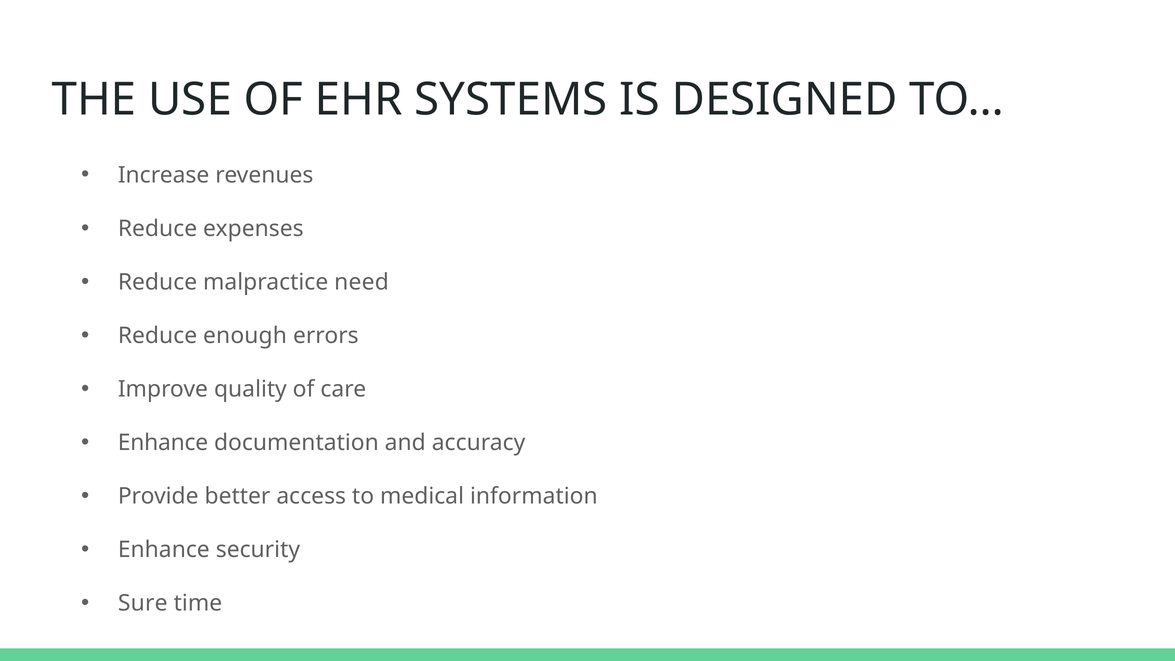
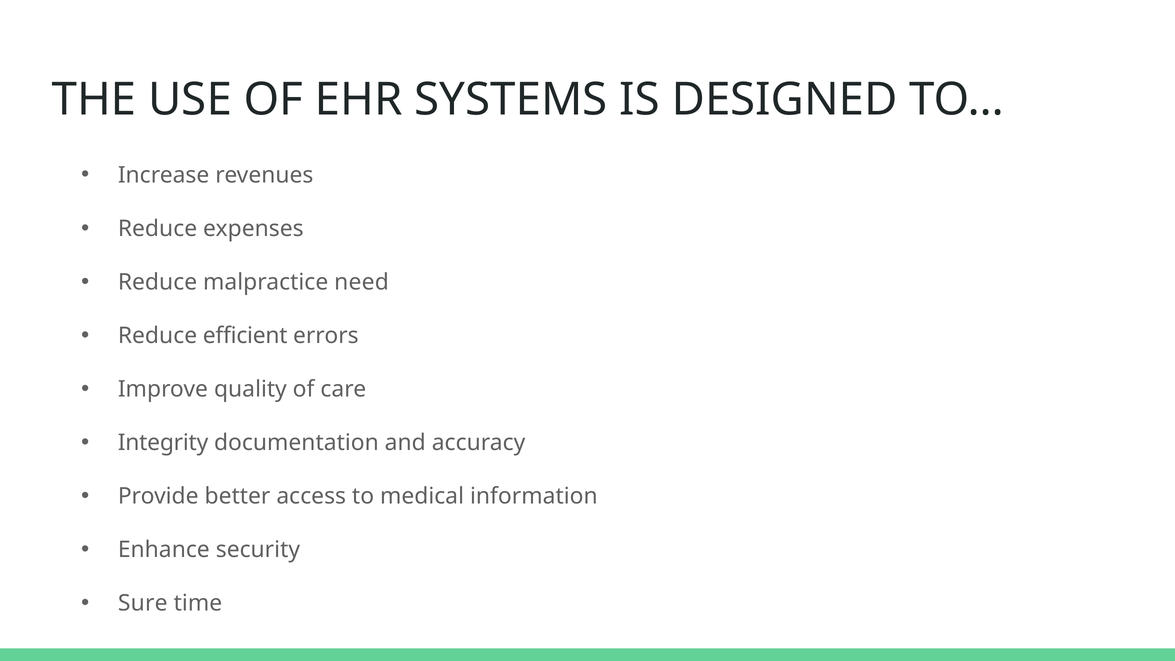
enough: enough -> efficient
Enhance at (163, 443): Enhance -> Integrity
